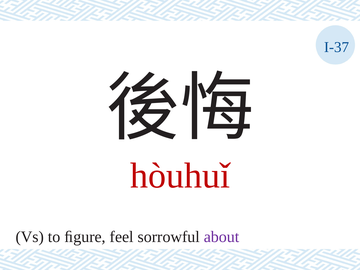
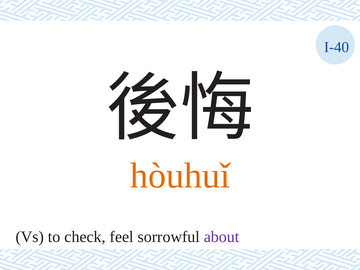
I-37: I-37 -> I-40
hòuhuǐ colour: red -> orange
ﬁgure: ﬁgure -> check
